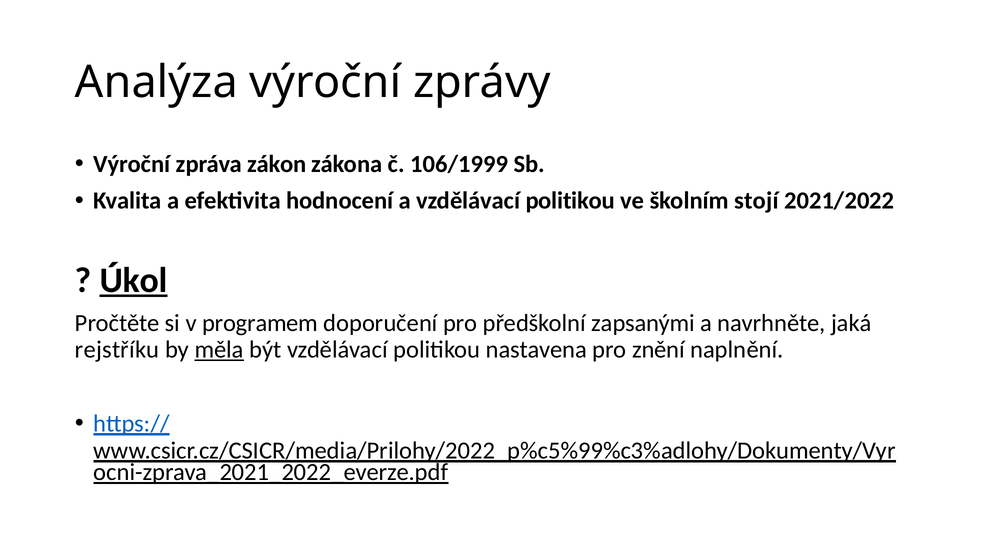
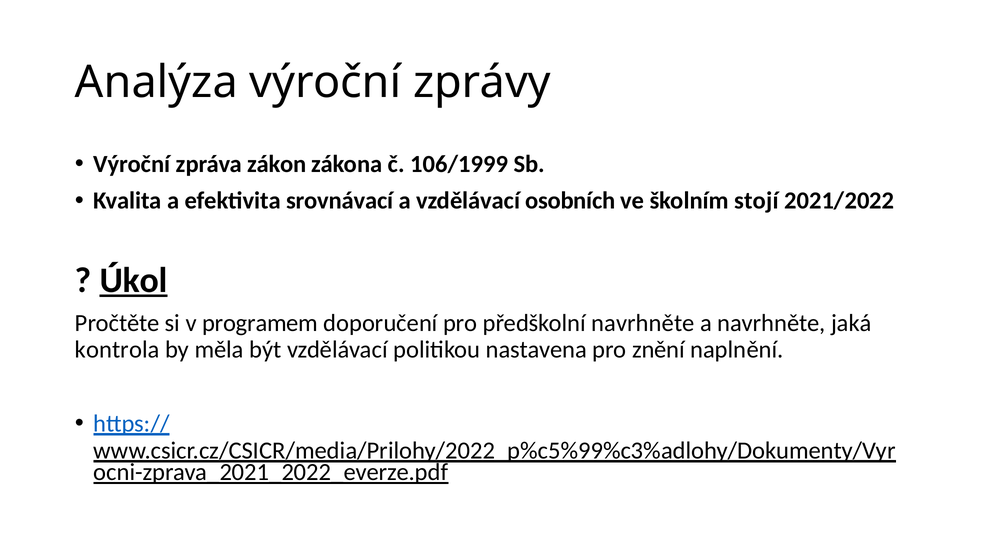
hodnocení: hodnocení -> srovnávací
a vzdělávací politikou: politikou -> osobních
předškolní zapsanými: zapsanými -> navrhněte
rejstříku: rejstříku -> kontrola
měla underline: present -> none
